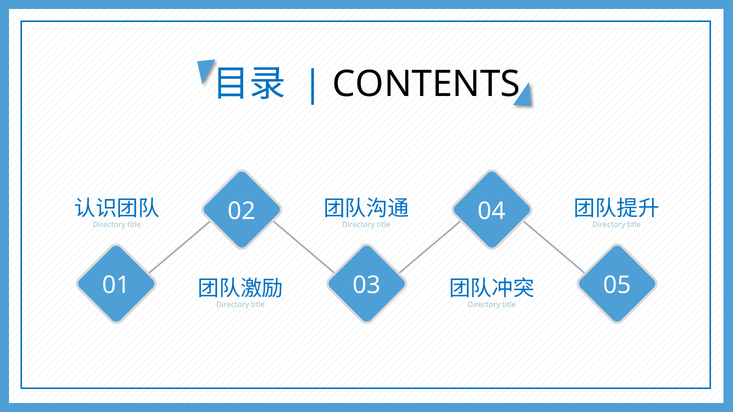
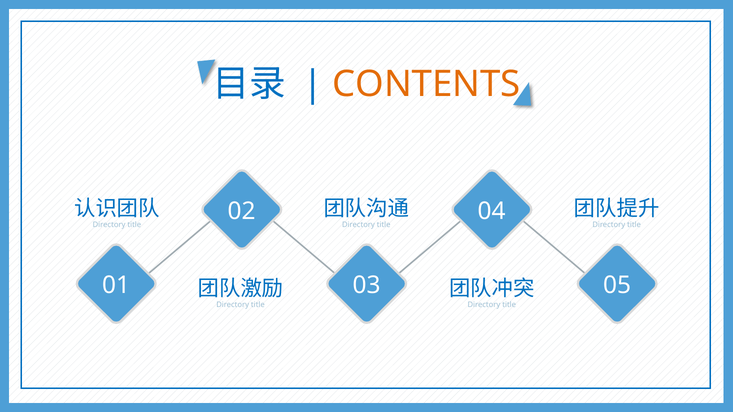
CONTENTS colour: black -> orange
